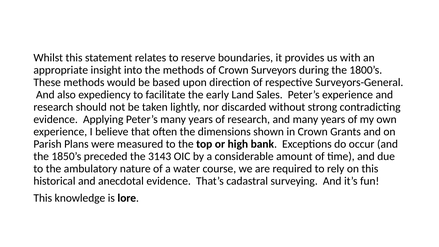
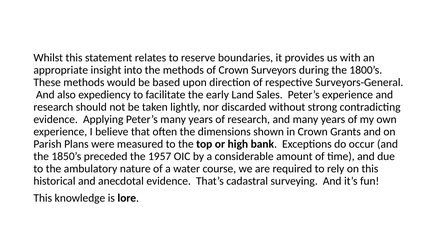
3143: 3143 -> 1957
